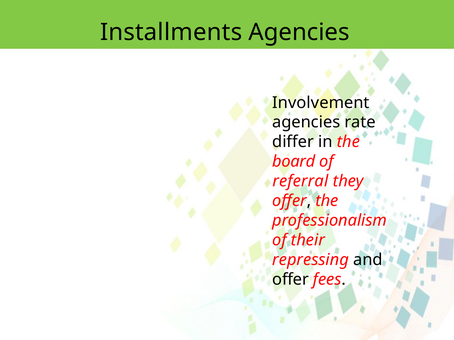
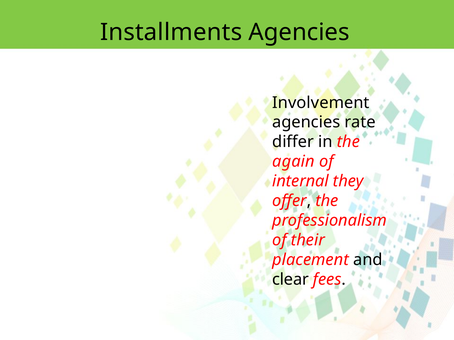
board: board -> again
referral: referral -> internal
repressing: repressing -> placement
offer at (291, 280): offer -> clear
